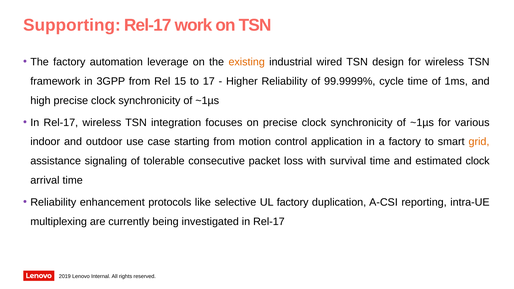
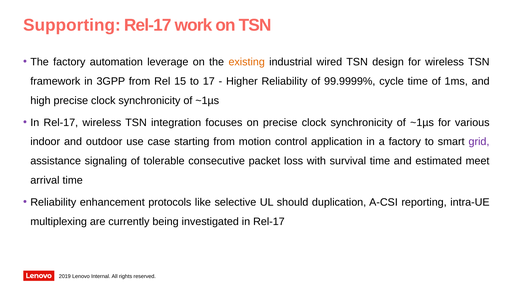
grid colour: orange -> purple
estimated clock: clock -> meet
UL factory: factory -> should
